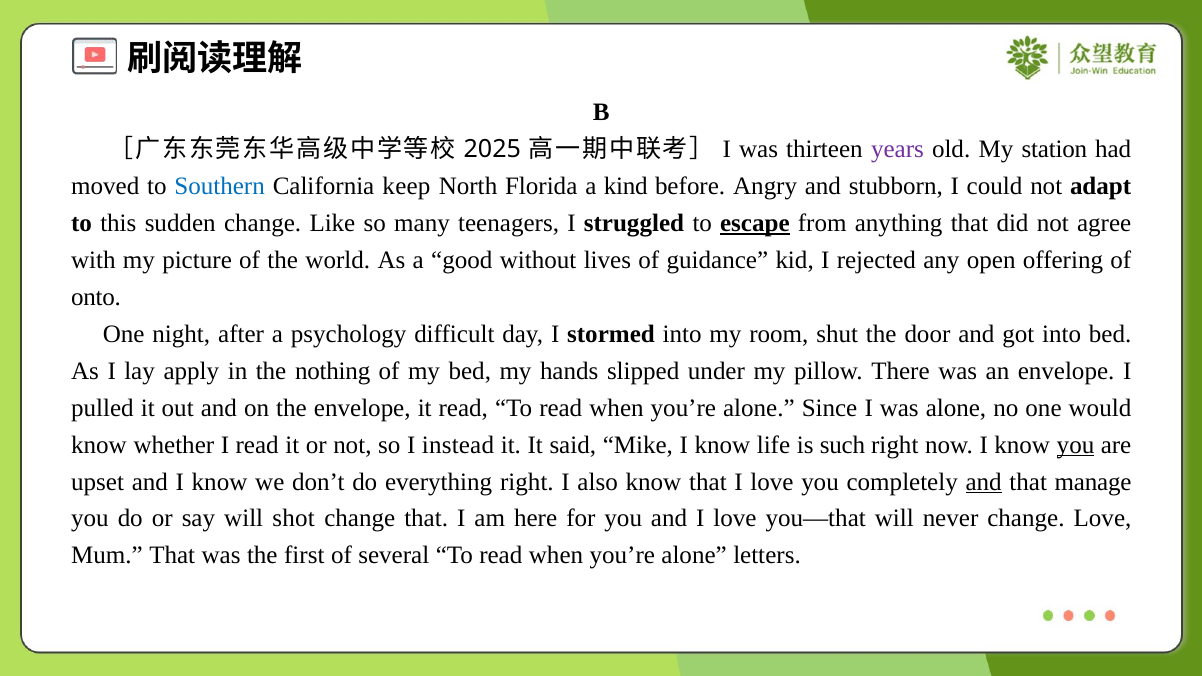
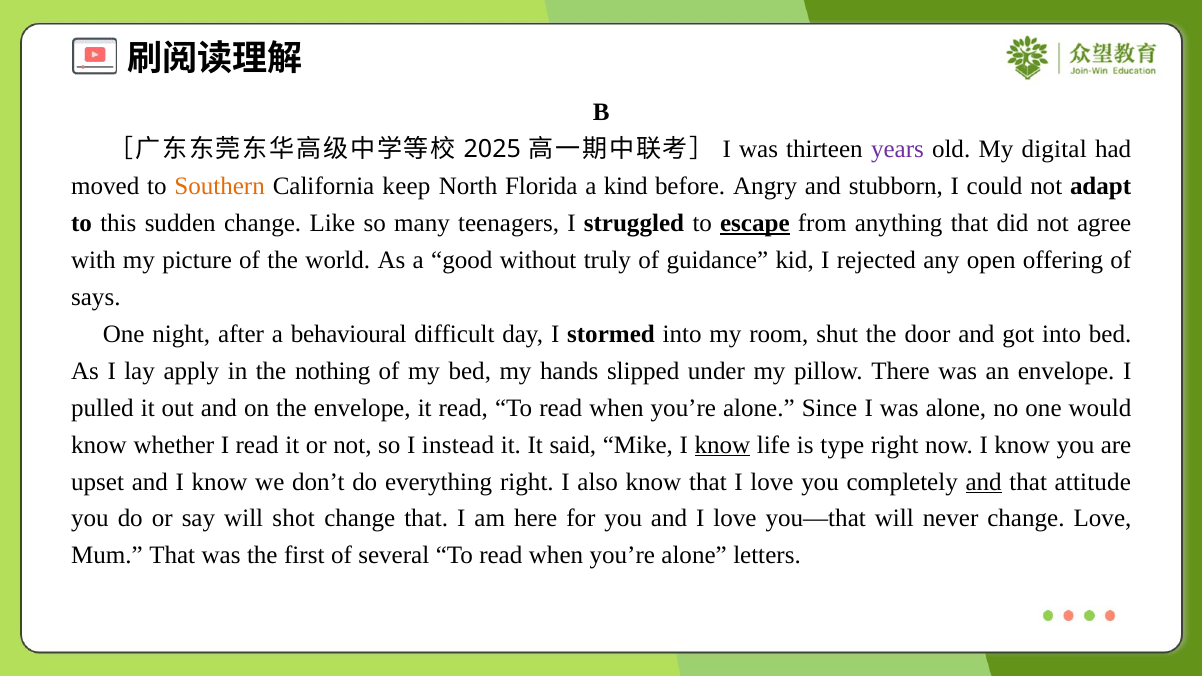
station: station -> digital
Southern colour: blue -> orange
lives: lives -> truly
onto: onto -> says
psychology: psychology -> behavioural
know at (722, 445) underline: none -> present
such: such -> type
you at (1076, 445) underline: present -> none
manage: manage -> attitude
